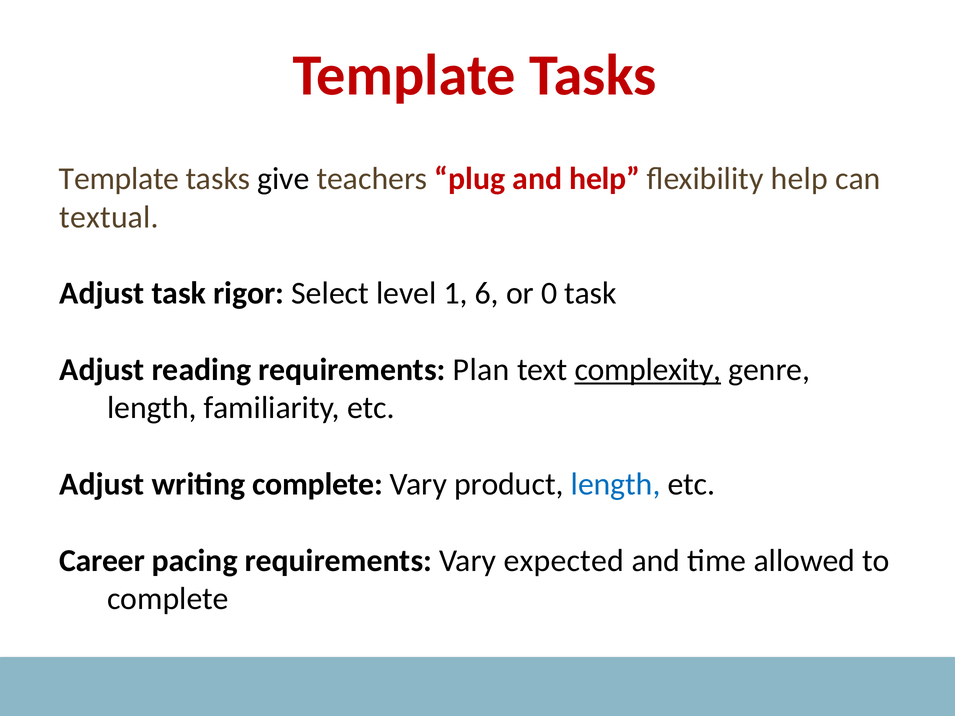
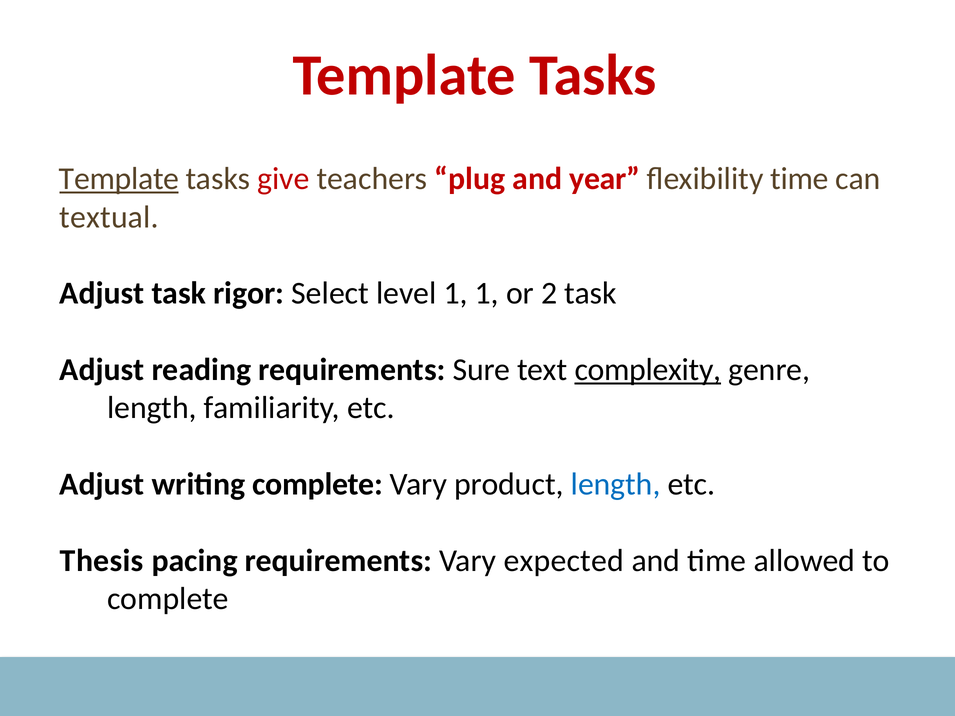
Template at (119, 179) underline: none -> present
give colour: black -> red
and help: help -> year
flexibility help: help -> time
1 6: 6 -> 1
0: 0 -> 2
Plan: Plan -> Sure
Career: Career -> Thesis
